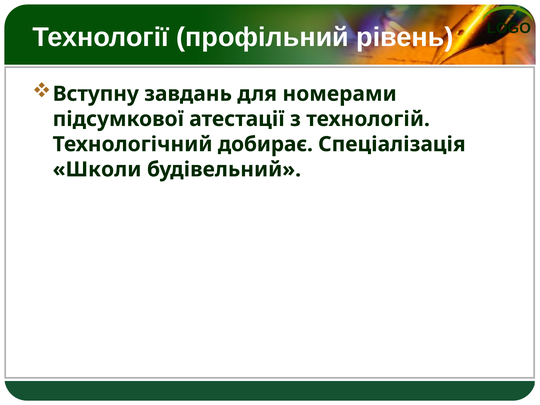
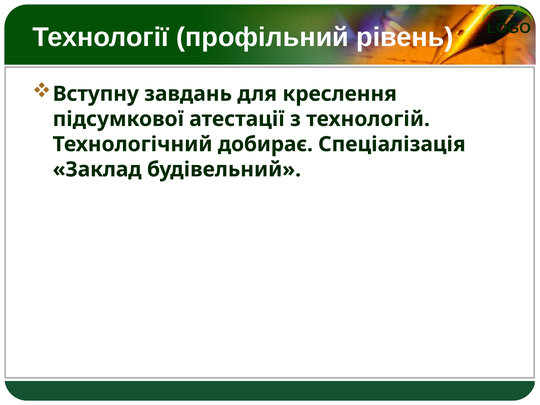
номерами: номерами -> креслення
Школи: Школи -> Заклад
